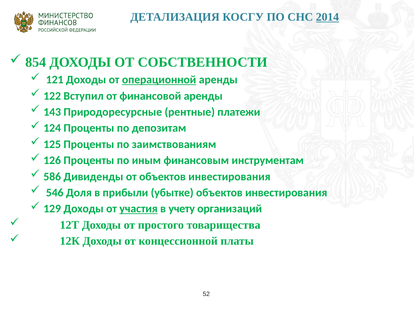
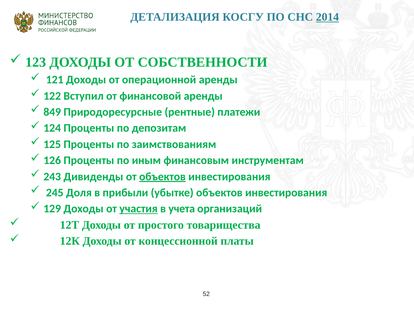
854: 854 -> 123
операционной underline: present -> none
143: 143 -> 849
586: 586 -> 243
объектов at (162, 176) underline: none -> present
546: 546 -> 245
учету: учету -> учета
